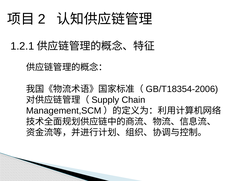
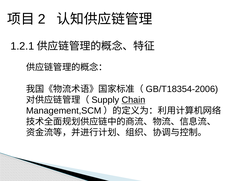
Chain underline: none -> present
